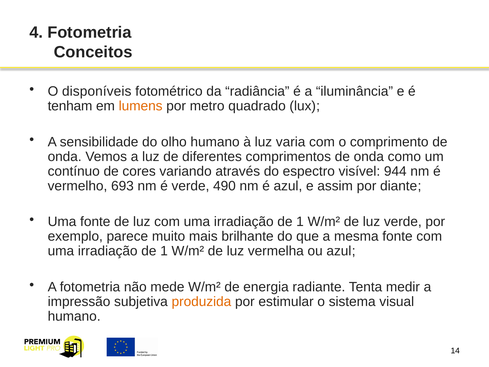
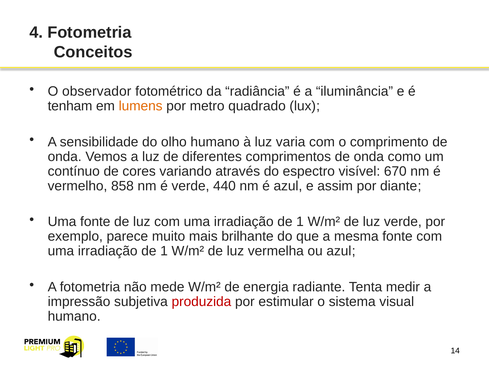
disponíveis: disponíveis -> observador
944: 944 -> 670
693: 693 -> 858
490: 490 -> 440
produzida colour: orange -> red
